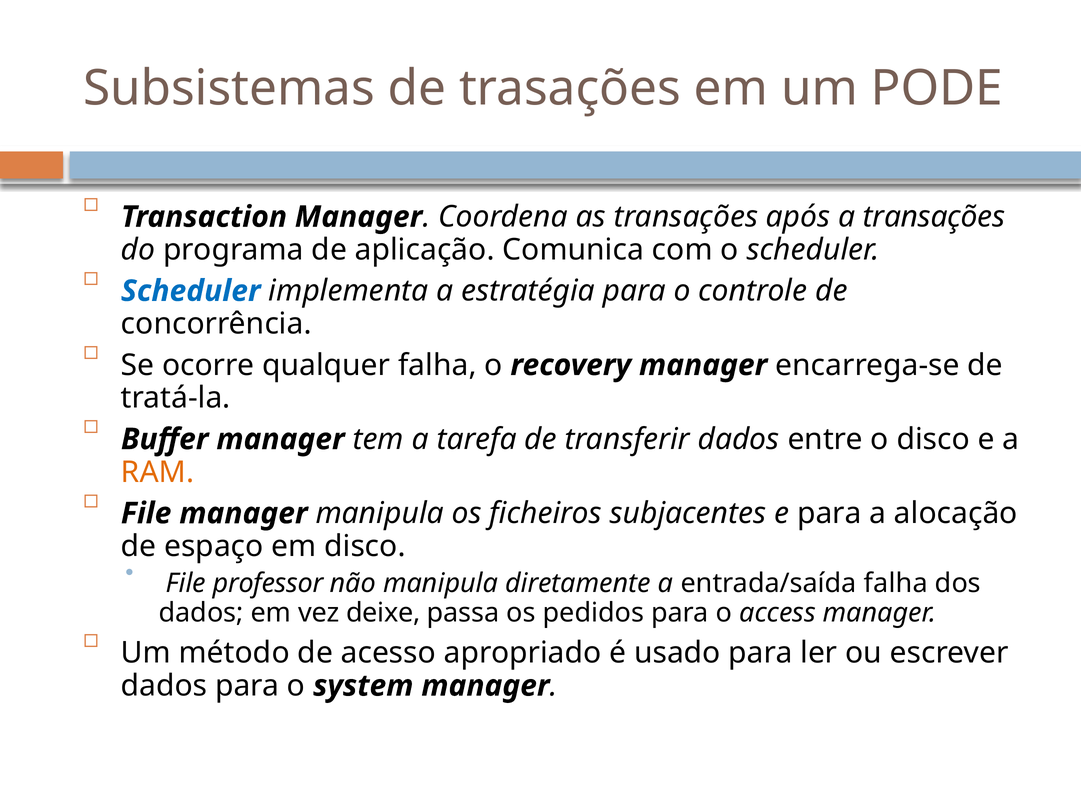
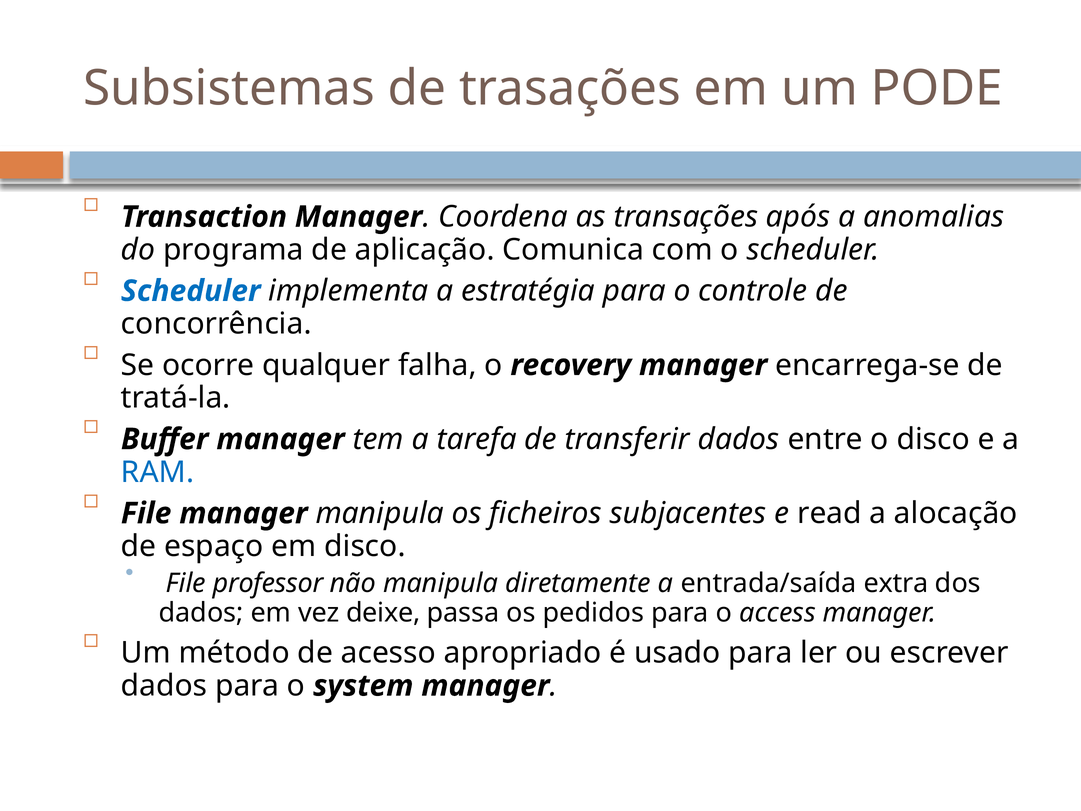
a transações: transações -> anomalias
RAM colour: orange -> blue
e para: para -> read
entrada/saída falha: falha -> extra
